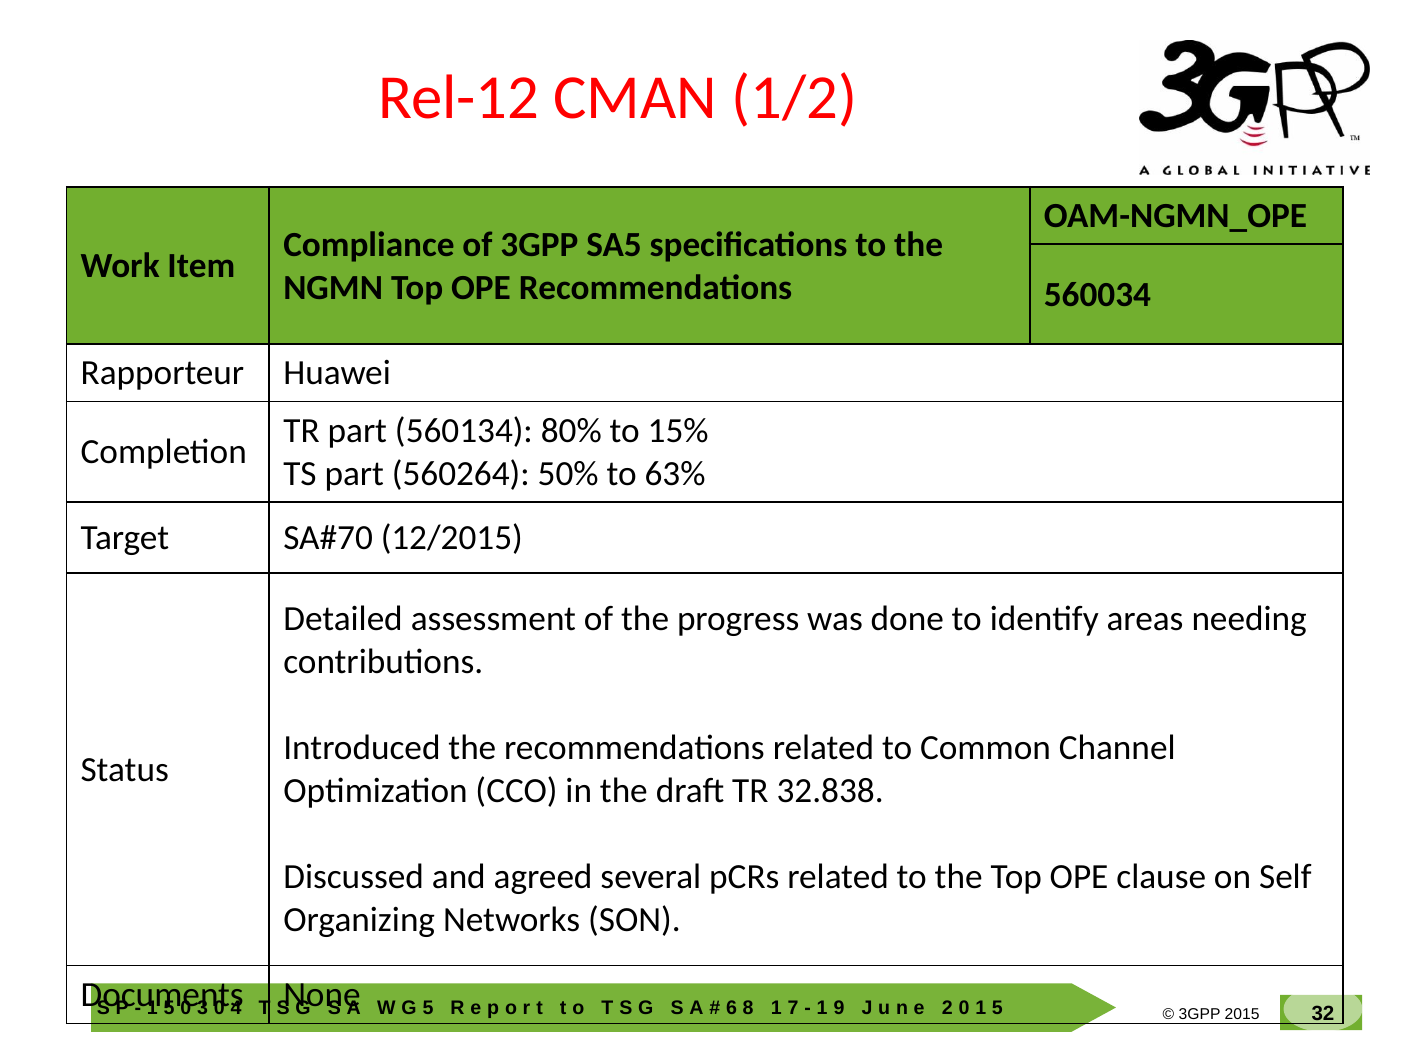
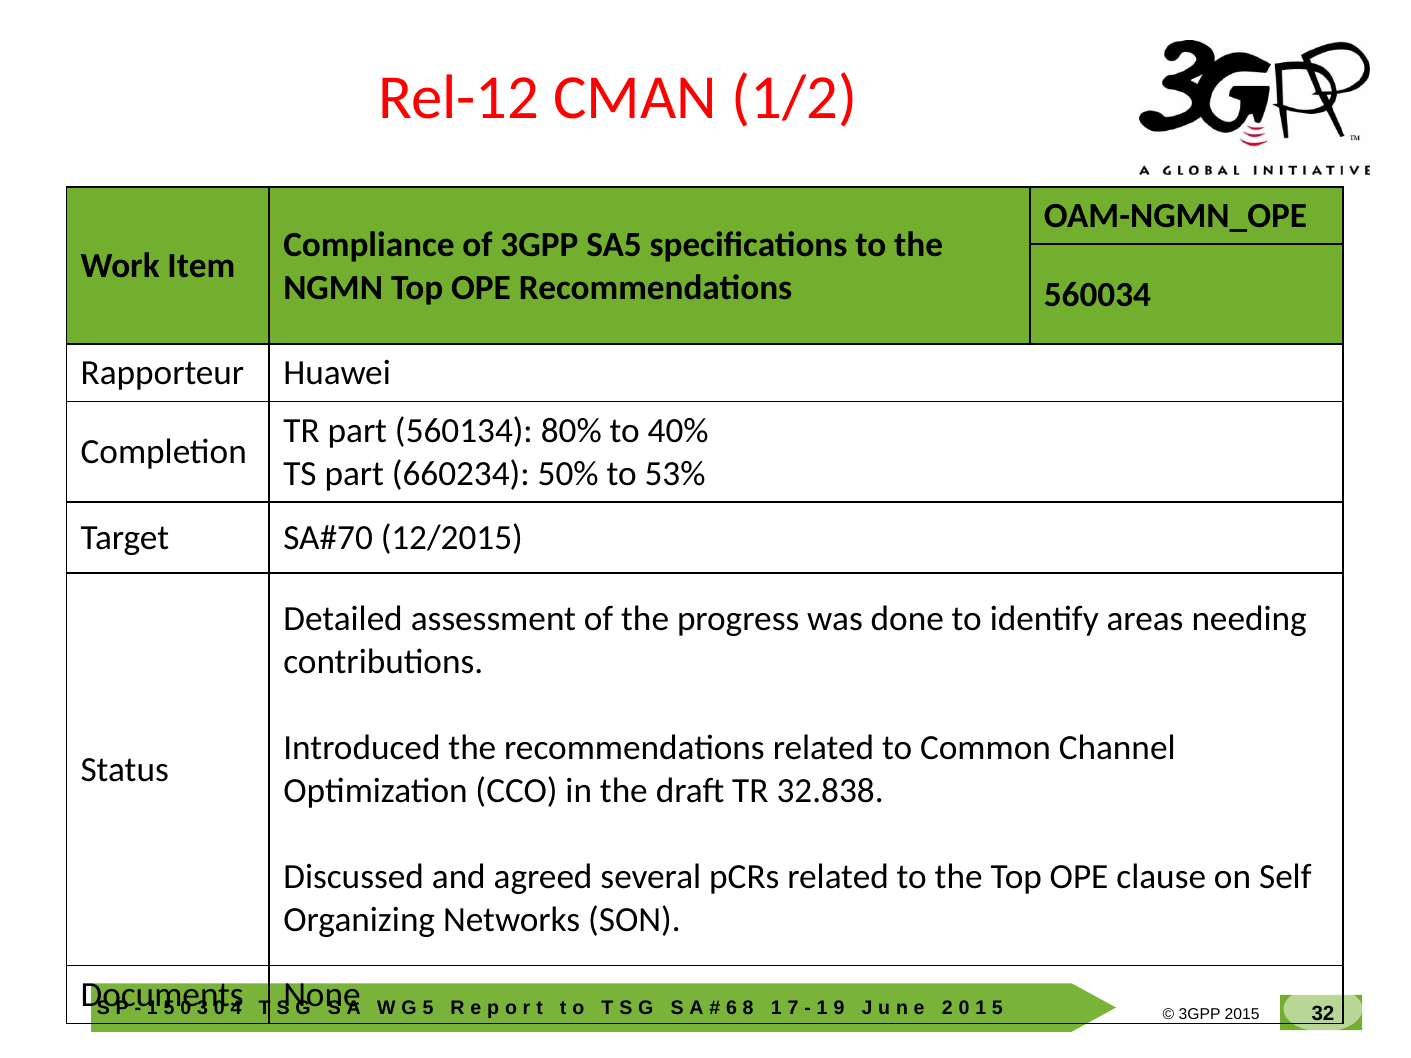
15%: 15% -> 40%
560264: 560264 -> 660234
63%: 63% -> 53%
